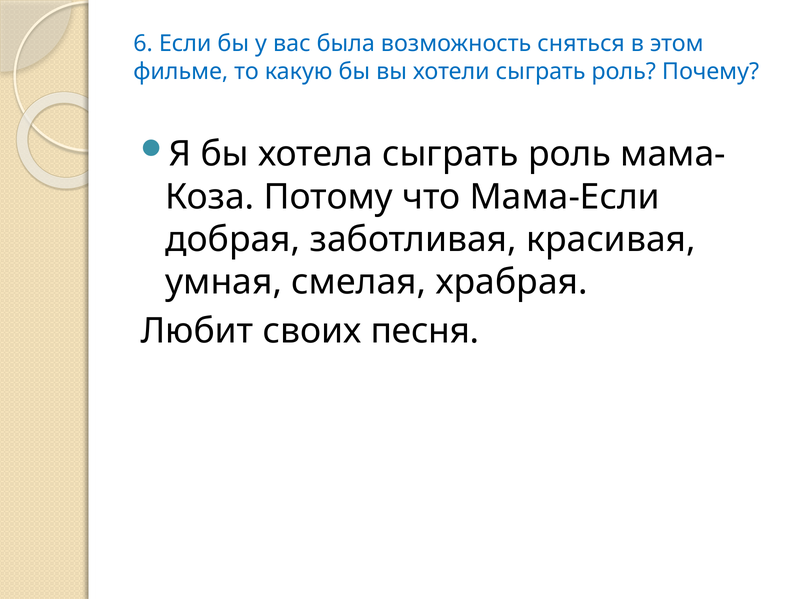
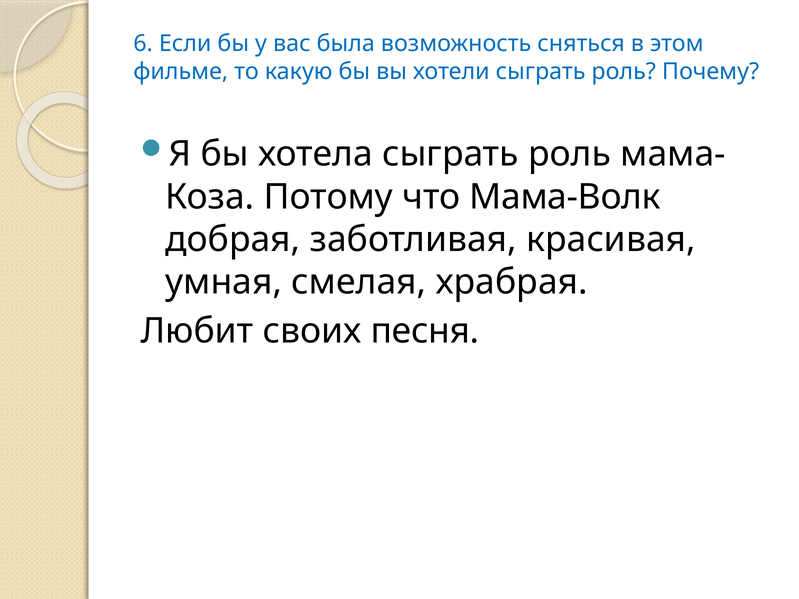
Мама-Если: Мама-Если -> Мама-Волк
